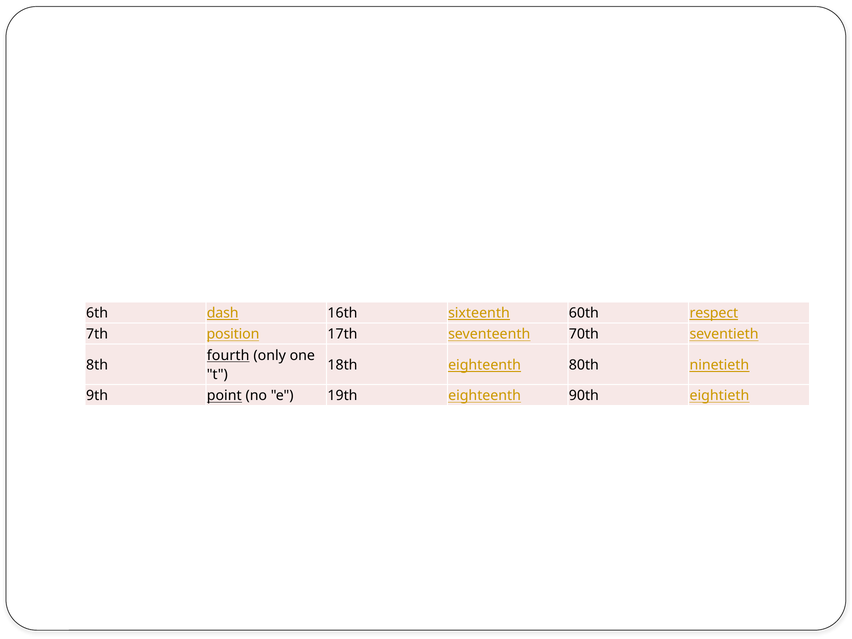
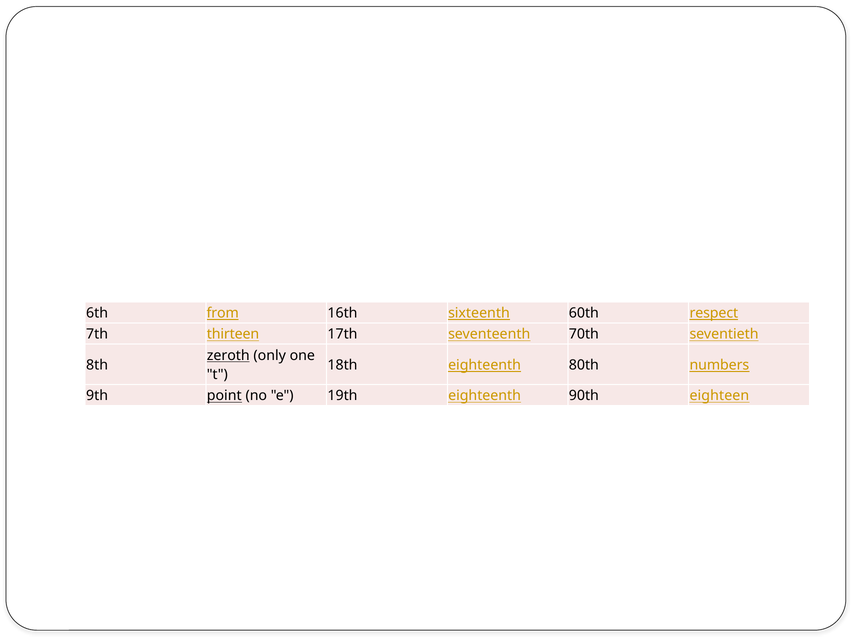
dash: dash -> from
position: position -> thirteen
fourth: fourth -> zeroth
ninetieth: ninetieth -> numbers
eightieth: eightieth -> eighteen
